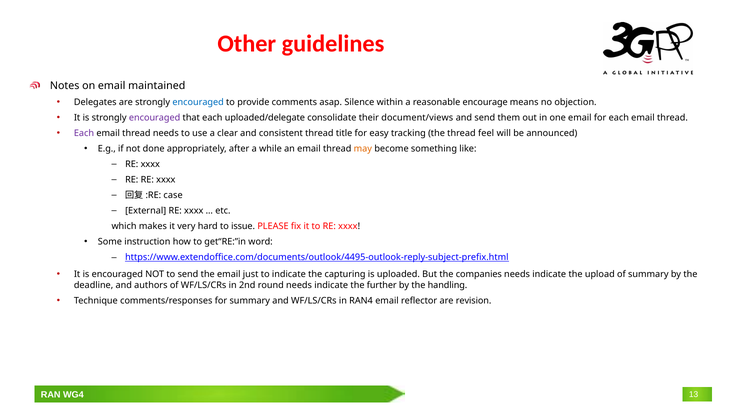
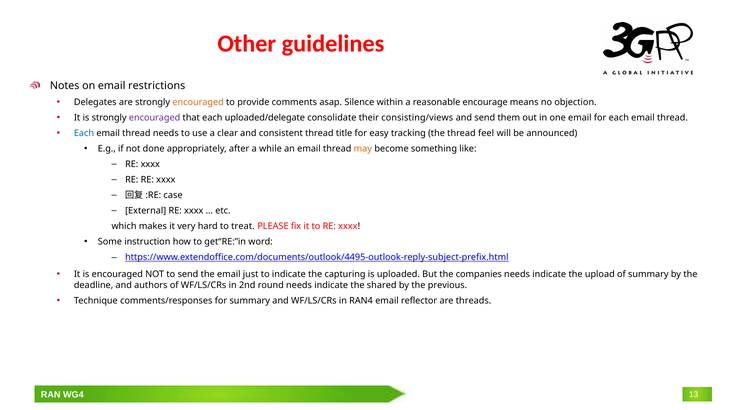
maintained: maintained -> restrictions
encouraged at (198, 102) colour: blue -> orange
document/views: document/views -> consisting/views
Each at (84, 133) colour: purple -> blue
issue: issue -> treat
further: further -> shared
handling: handling -> previous
revision: revision -> threads
